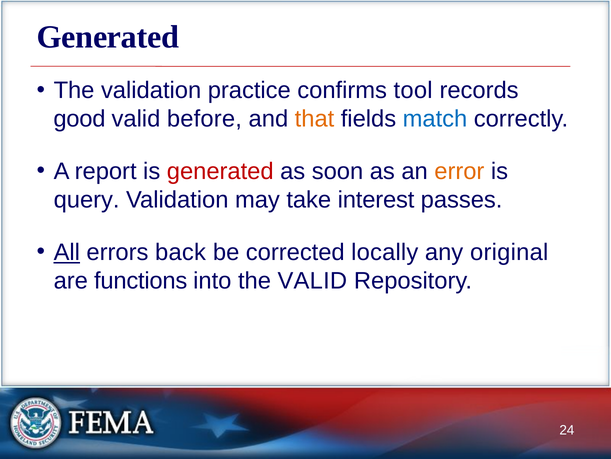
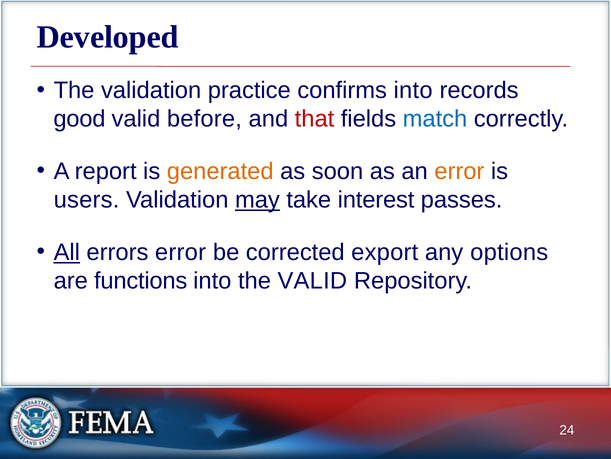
Generated at (108, 37): Generated -> Developed
confirms tool: tool -> into
that colour: orange -> red
generated at (220, 171) colour: red -> orange
query: query -> users
may underline: none -> present
errors back: back -> error
locally: locally -> export
original: original -> options
